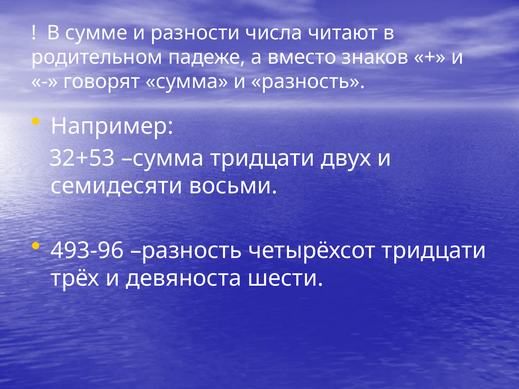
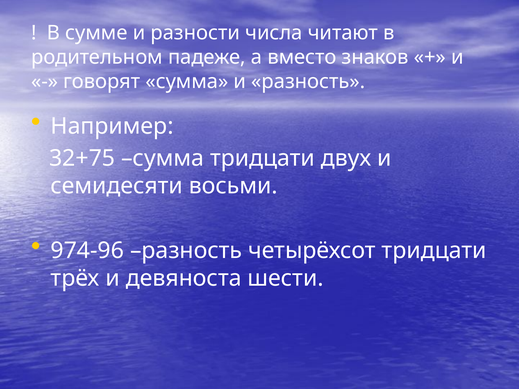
32+53: 32+53 -> 32+75
493-96: 493-96 -> 974-96
